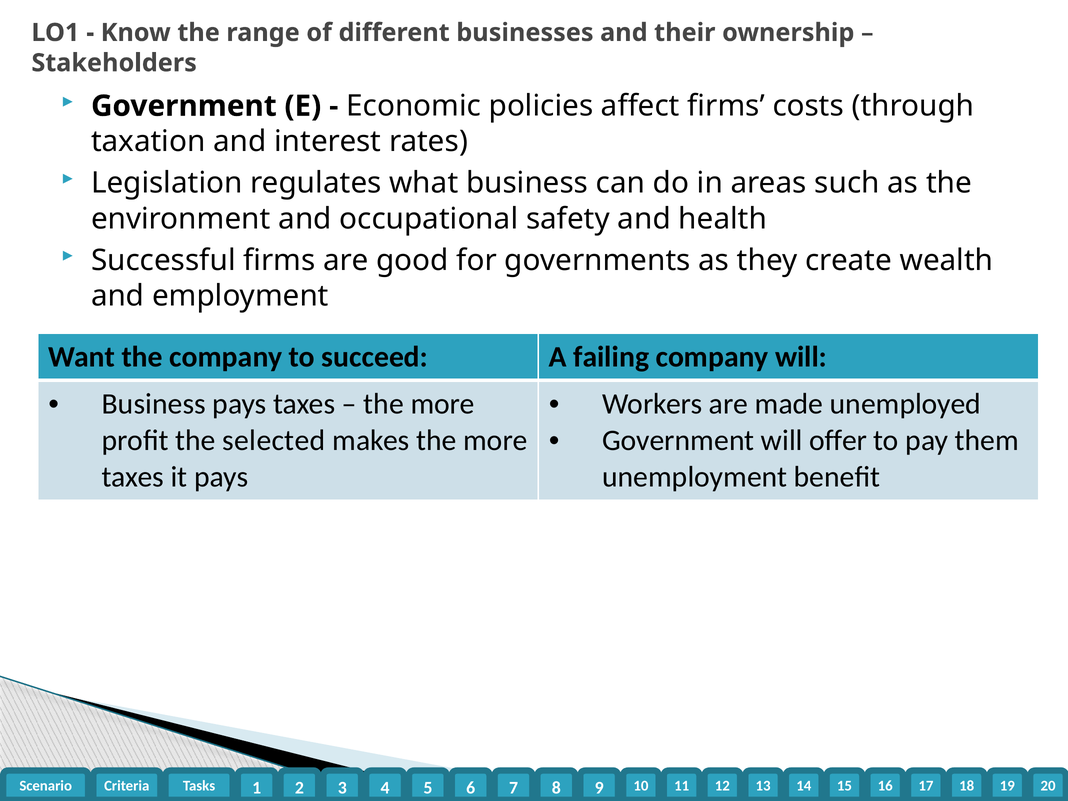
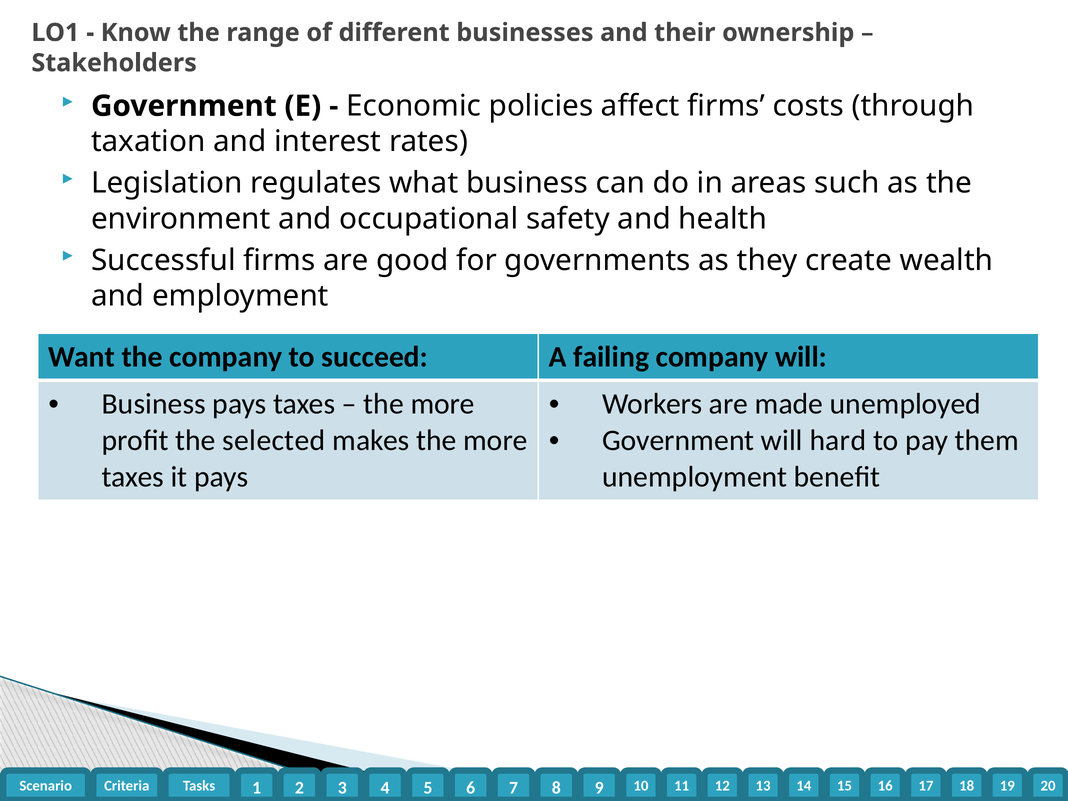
offer: offer -> hard
